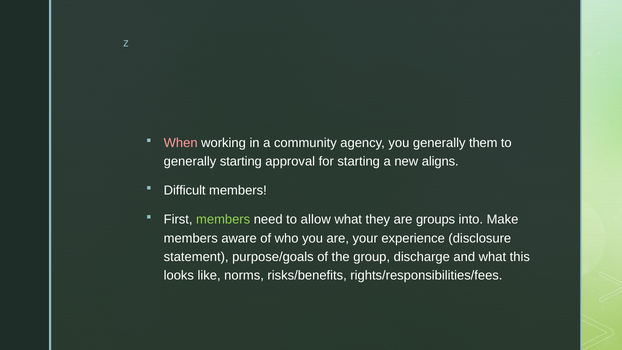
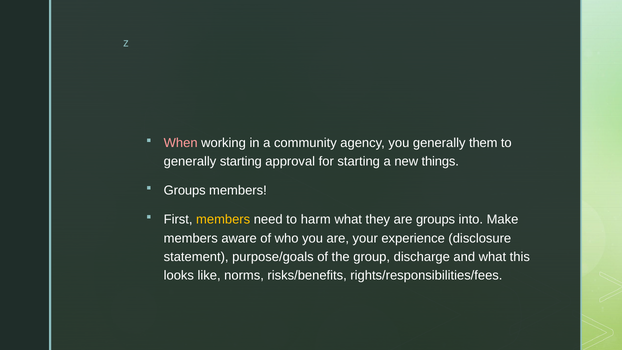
aligns: aligns -> things
Difficult at (185, 190): Difficult -> Groups
members at (223, 219) colour: light green -> yellow
allow: allow -> harm
